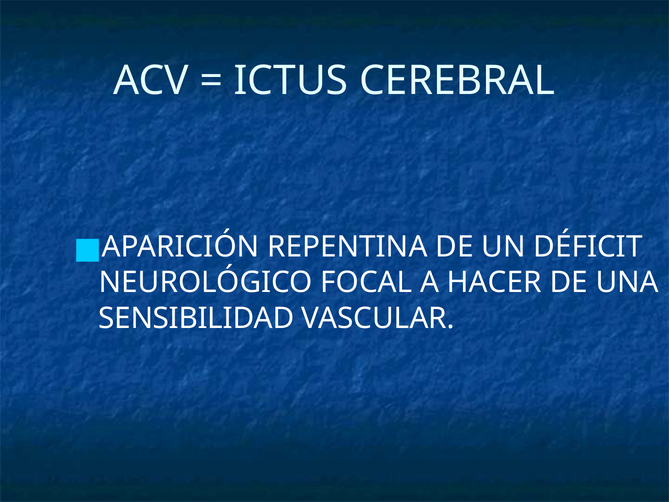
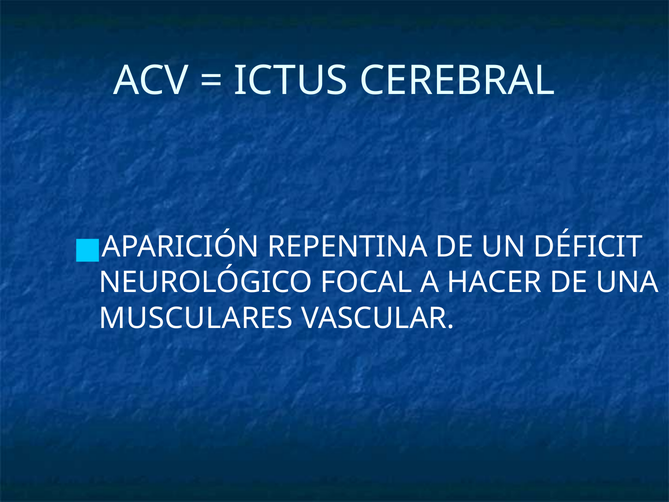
SENSIBILIDAD: SENSIBILIDAD -> MUSCULARES
